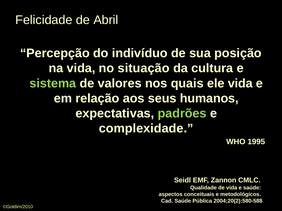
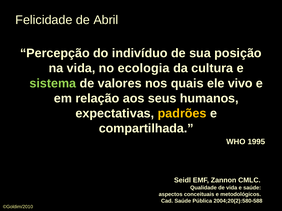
situação: situação -> ecologia
ele vida: vida -> vivo
padrões colour: light green -> yellow
complexidade: complexidade -> compartilhada
